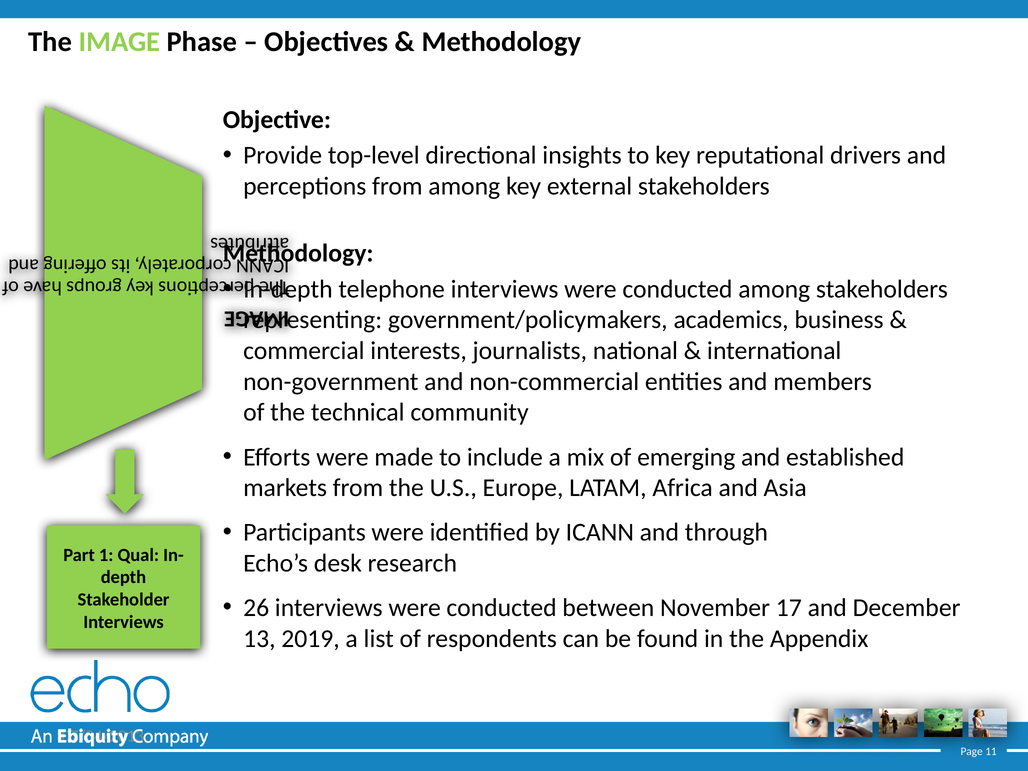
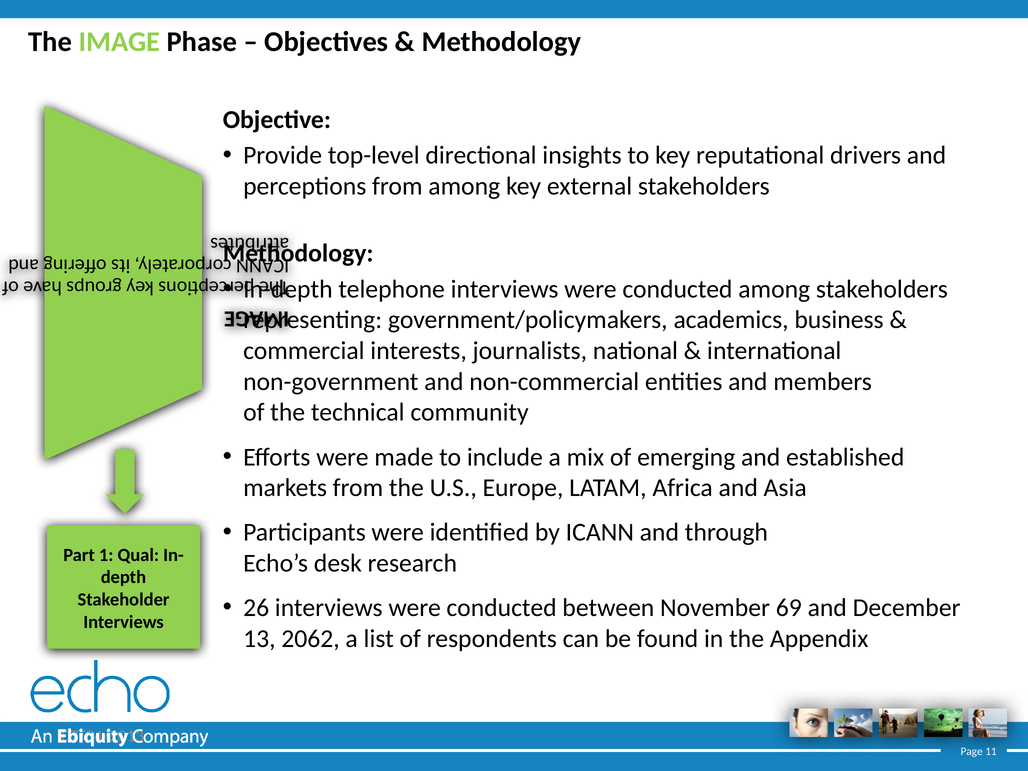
17: 17 -> 69
2019: 2019 -> 2062
